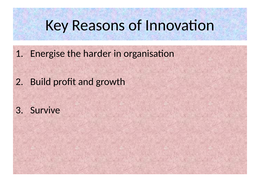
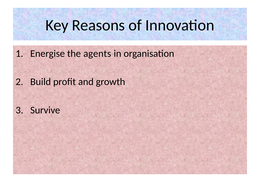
harder: harder -> agents
